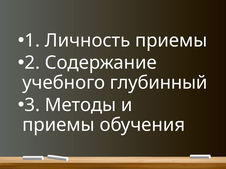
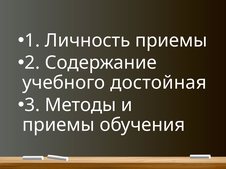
глубинный: глубинный -> достойная
